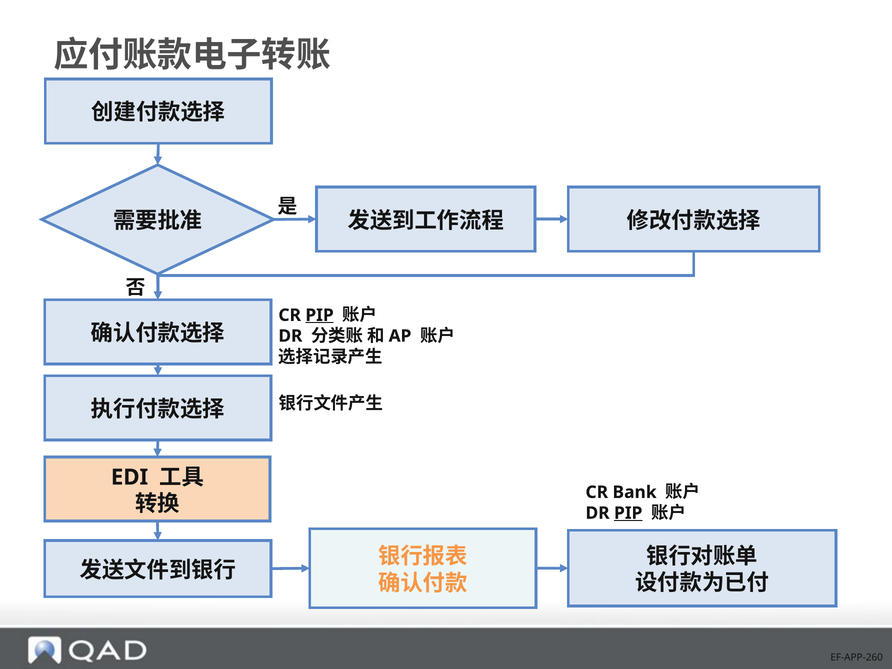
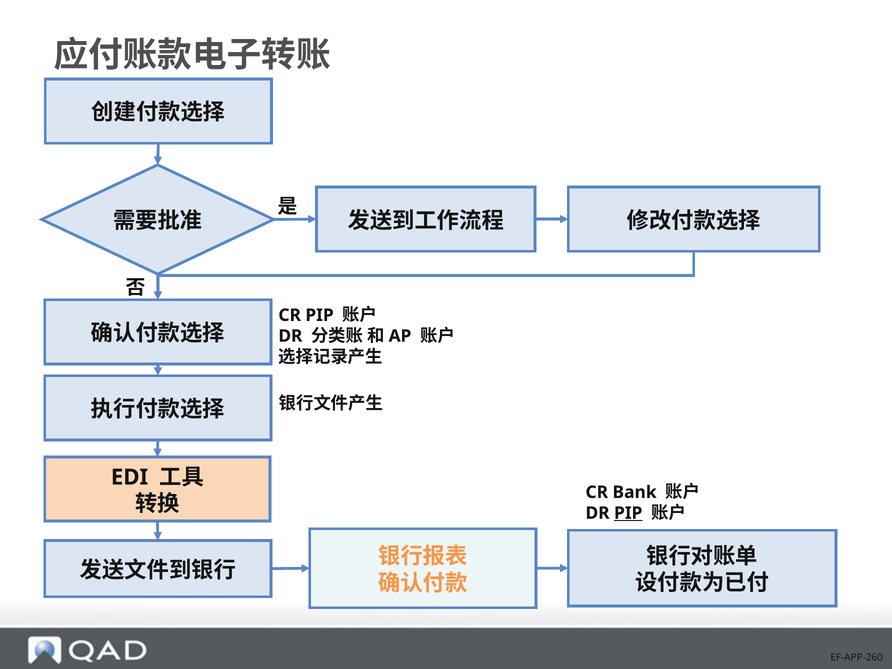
PIP at (320, 315) underline: present -> none
